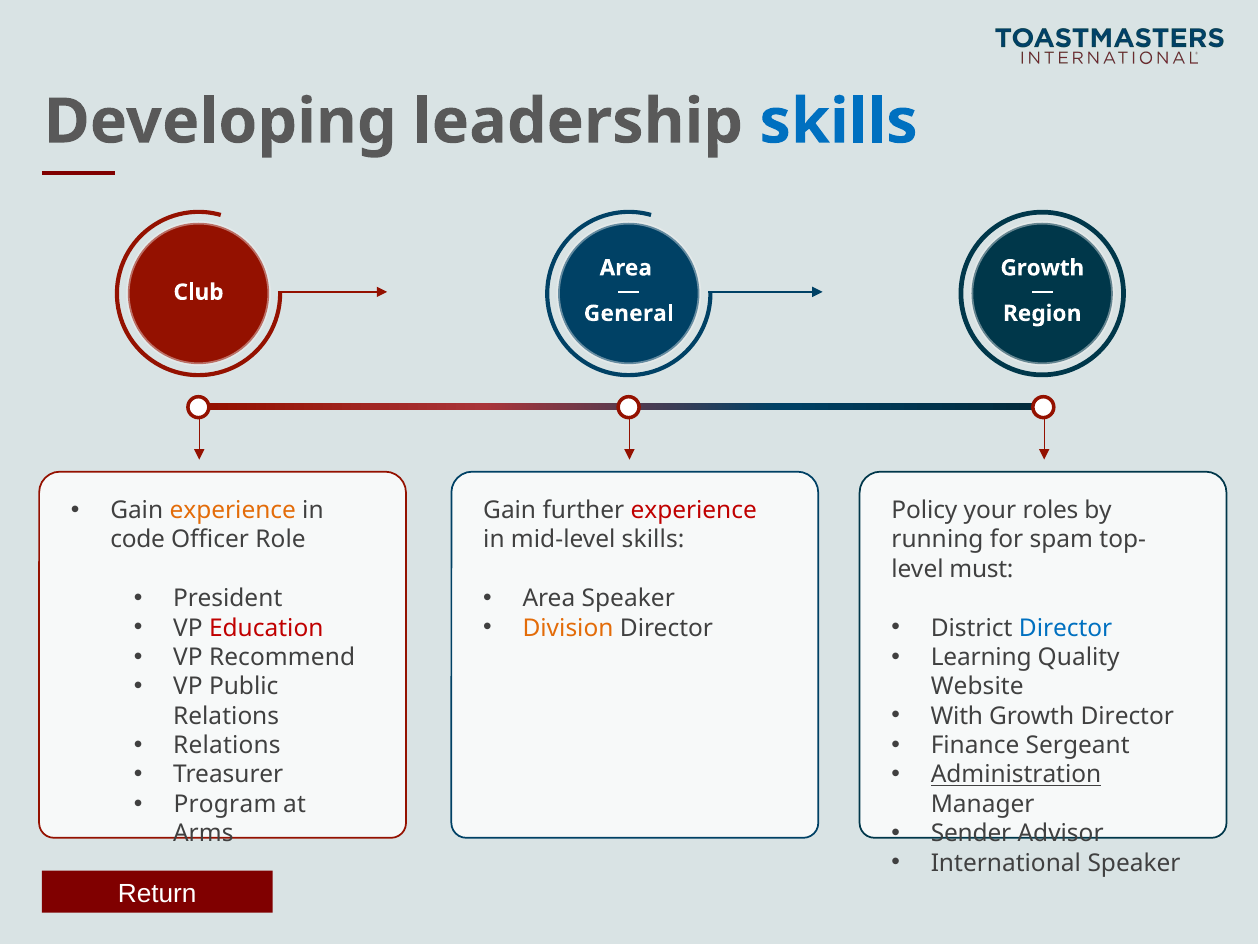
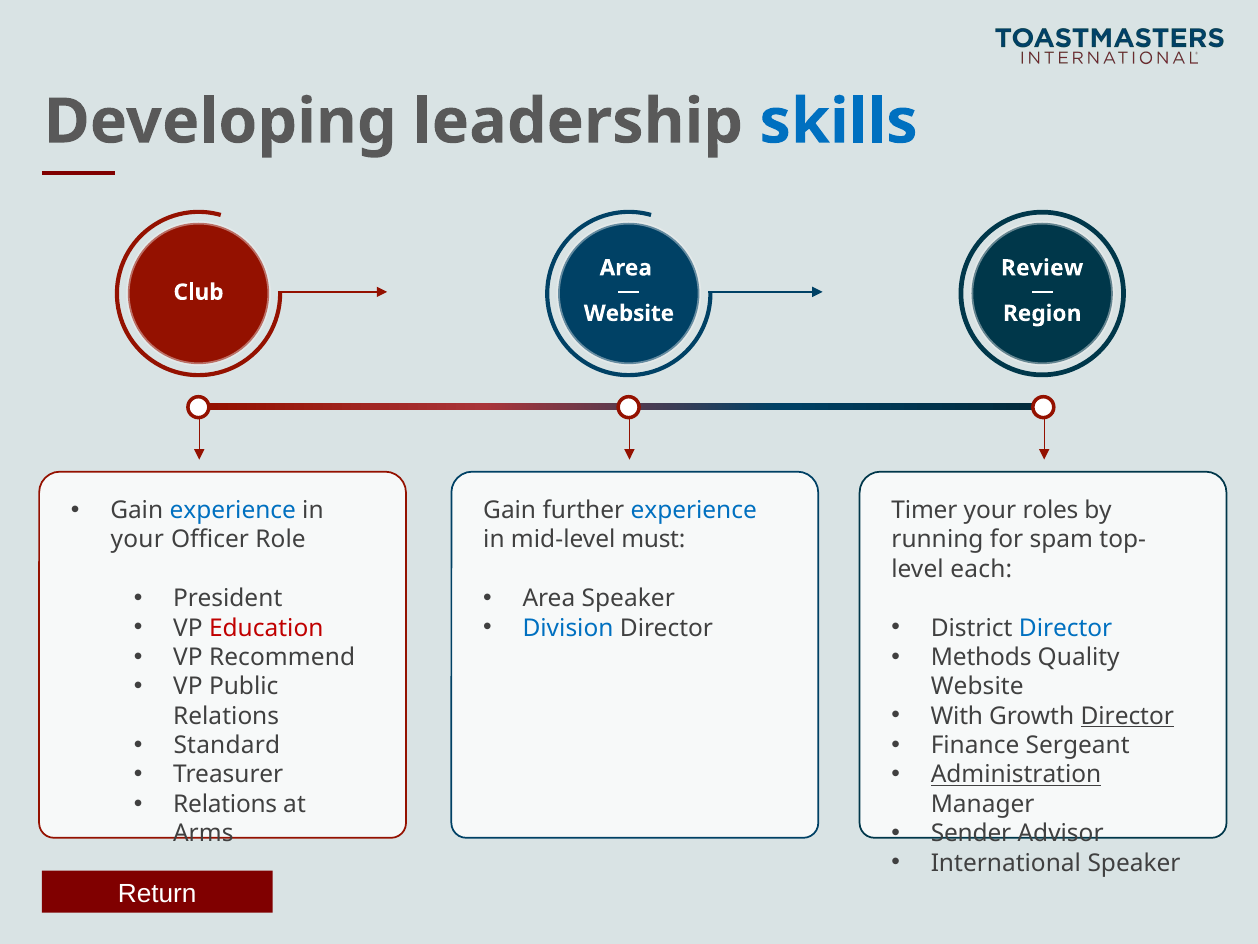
Growth at (1042, 268): Growth -> Review
General at (629, 313): General -> Website
experience at (233, 510) colour: orange -> blue
Policy: Policy -> Timer
experience at (694, 510) colour: red -> blue
code at (138, 540): code -> your
mid-level skills: skills -> must
must: must -> each
Division colour: orange -> blue
Learning: Learning -> Methods
Director at (1127, 716) underline: none -> present
Relations at (227, 745): Relations -> Standard
Program at (225, 804): Program -> Relations
